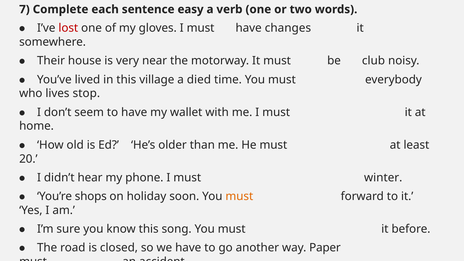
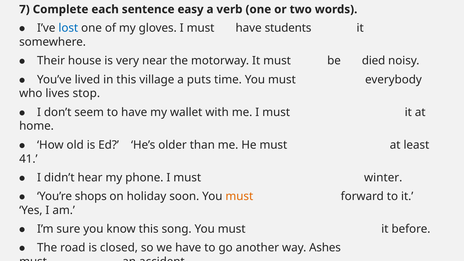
lost colour: red -> blue
changes: changes -> students
club: club -> died
died: died -> puts
20: 20 -> 41
Paper: Paper -> Ashes
